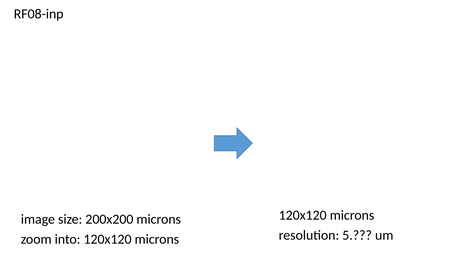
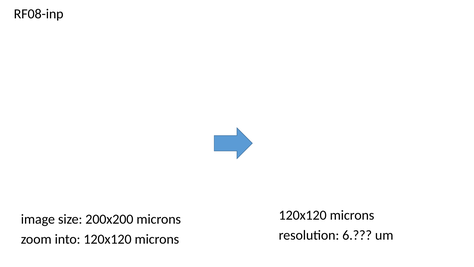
5: 5 -> 6
